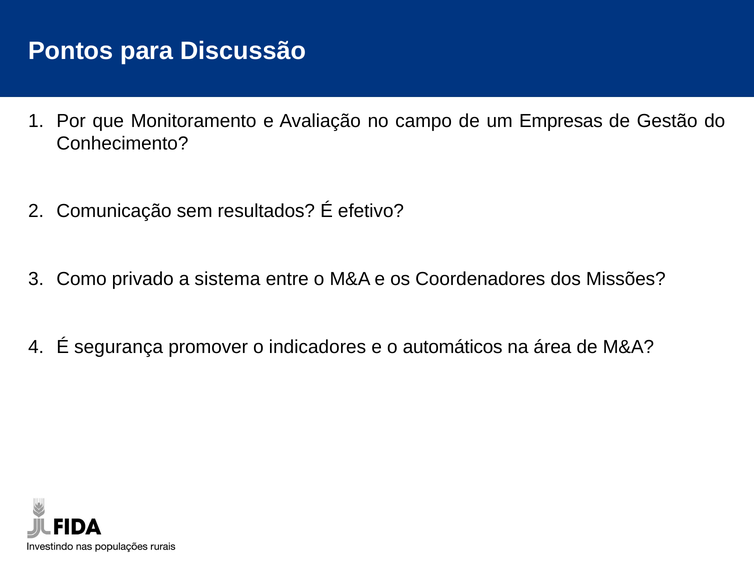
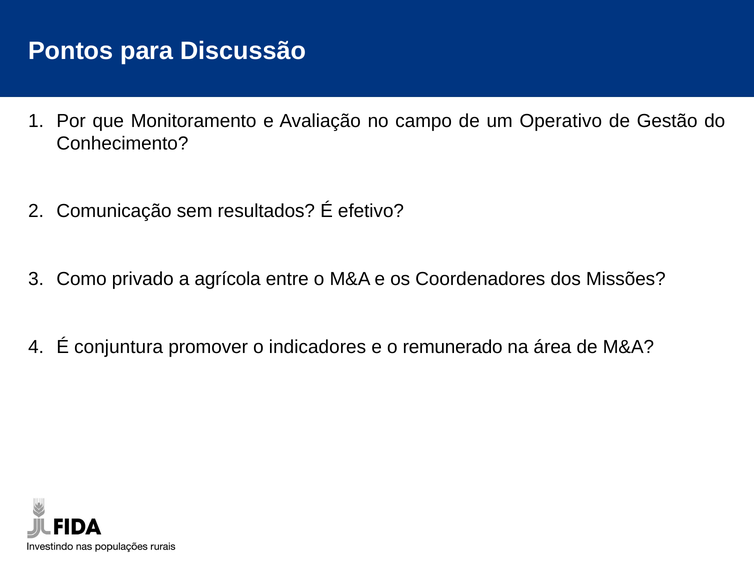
Empresas: Empresas -> Operativo
sistema: sistema -> agrícola
segurança: segurança -> conjuntura
automáticos: automáticos -> remunerado
